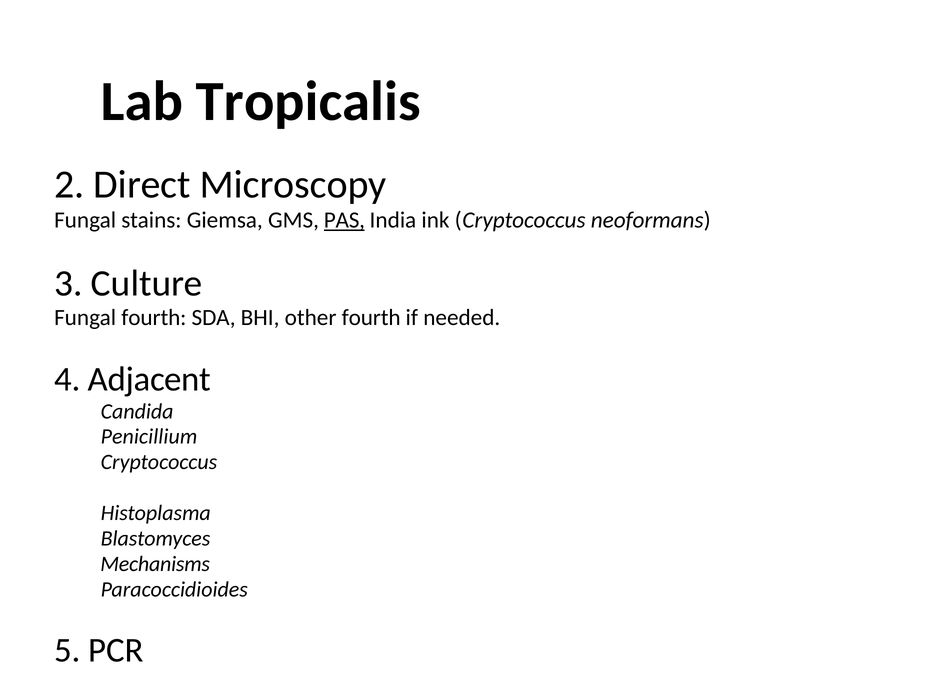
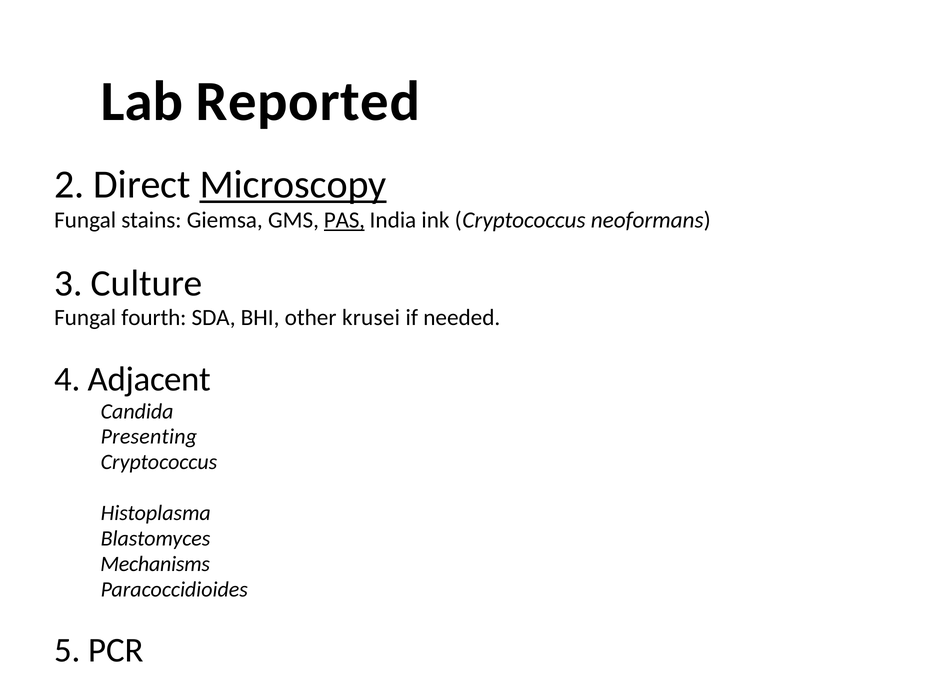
Tropicalis: Tropicalis -> Reported
Microscopy underline: none -> present
other fourth: fourth -> krusei
Penicillium: Penicillium -> Presenting
